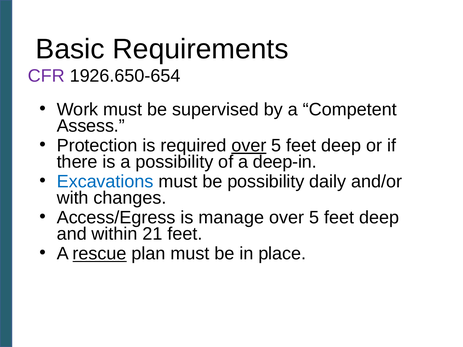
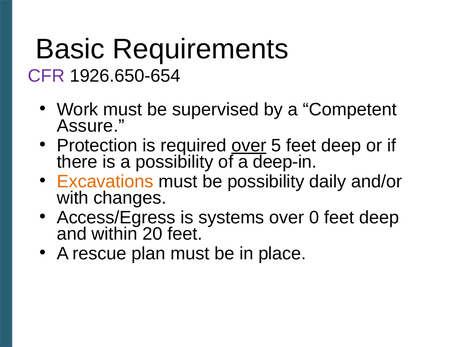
Assess: Assess -> Assure
Excavations colour: blue -> orange
manage: manage -> systems
5 at (314, 218): 5 -> 0
21: 21 -> 20
rescue underline: present -> none
